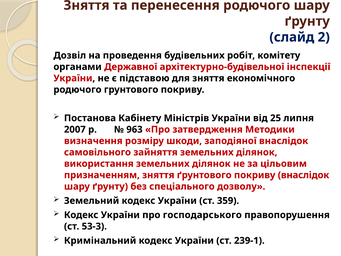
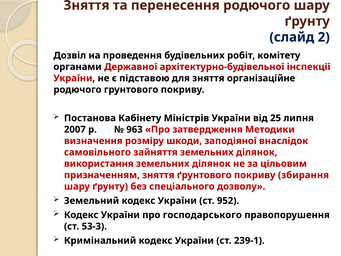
економічного: економічного -> організаційне
покриву внаслідок: внаслідок -> збирання
359: 359 -> 952
